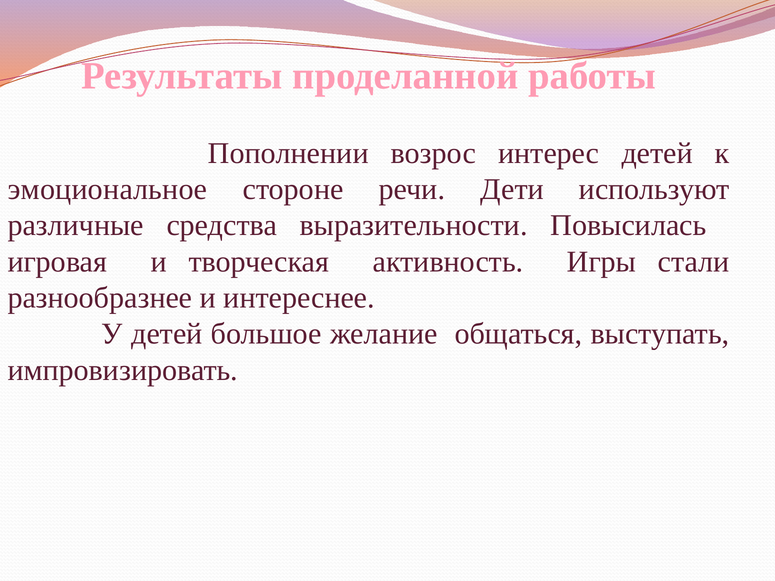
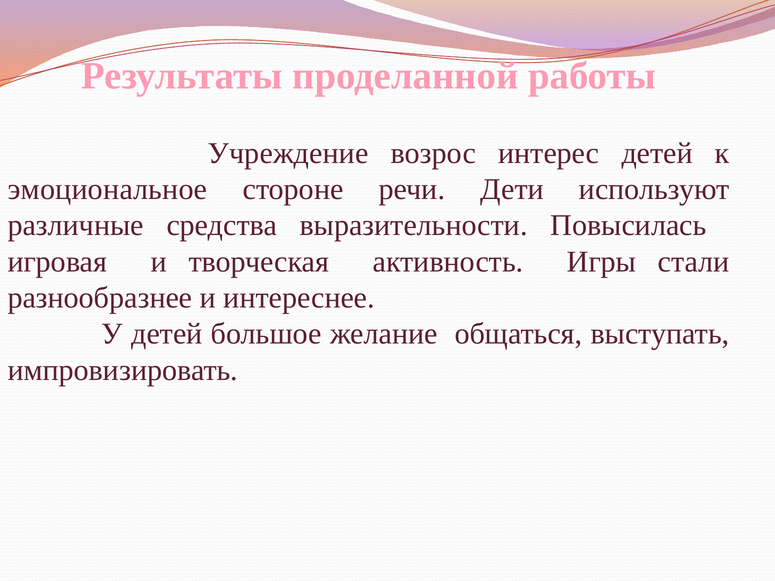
Пополнении: Пополнении -> Учреждение
